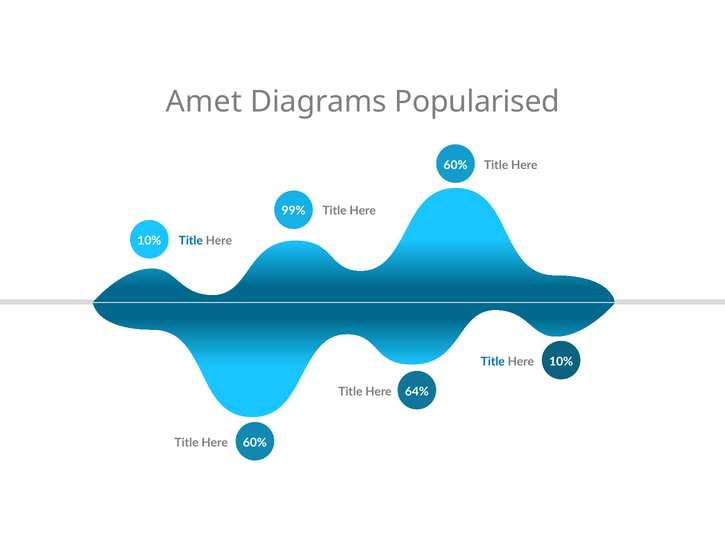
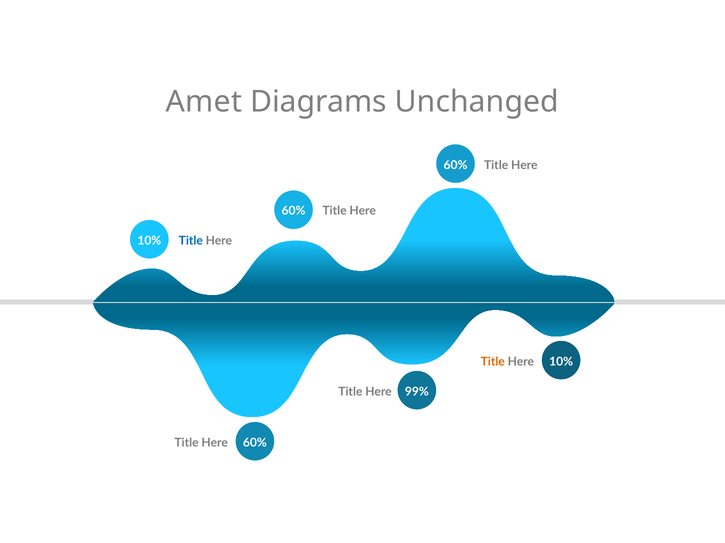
Popularised: Popularised -> Unchanged
99% at (294, 211): 99% -> 60%
Title at (493, 362) colour: blue -> orange
64%: 64% -> 99%
